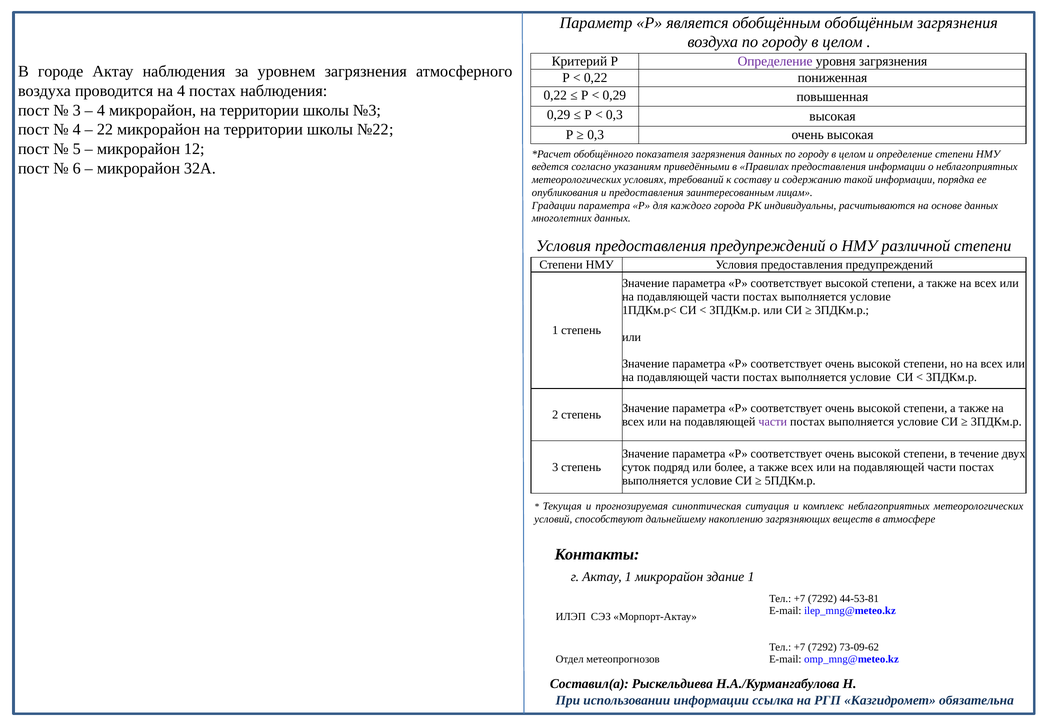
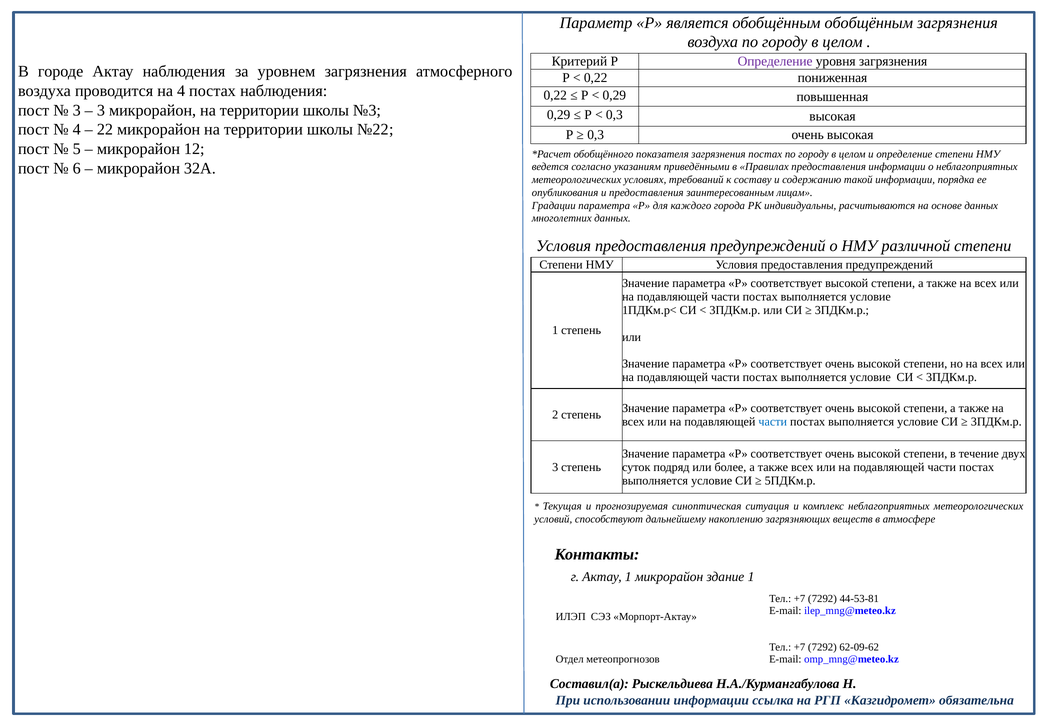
4 at (101, 110): 4 -> 3
загрязнения данных: данных -> постах
части at (773, 421) colour: purple -> blue
73-09-62: 73-09-62 -> 62-09-62
